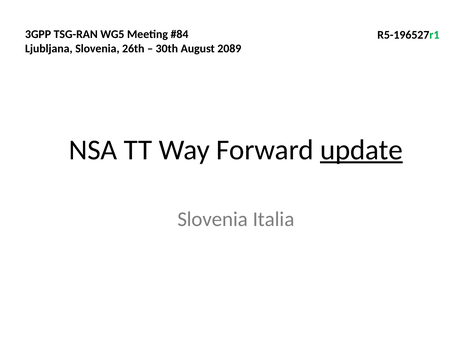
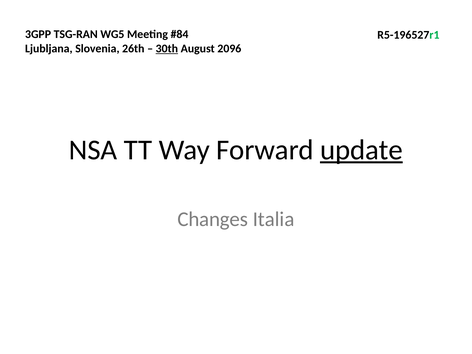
30th underline: none -> present
2089: 2089 -> 2096
Slovenia at (213, 219): Slovenia -> Changes
